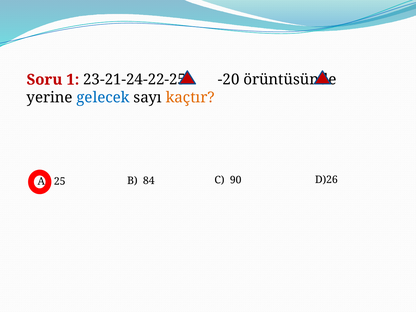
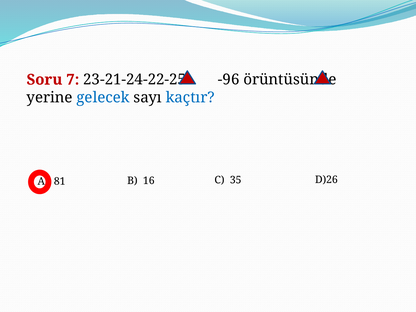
1: 1 -> 7
-20: -20 -> -96
kaçtır colour: orange -> blue
25: 25 -> 81
84: 84 -> 16
90: 90 -> 35
